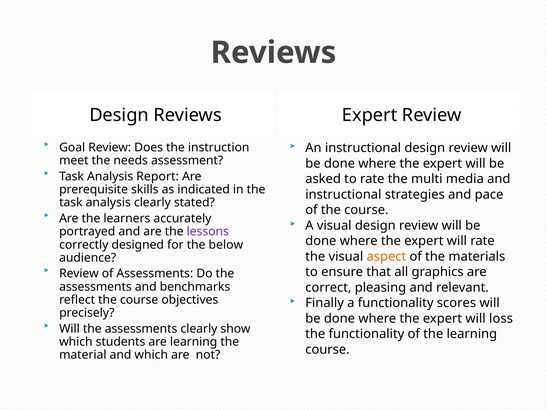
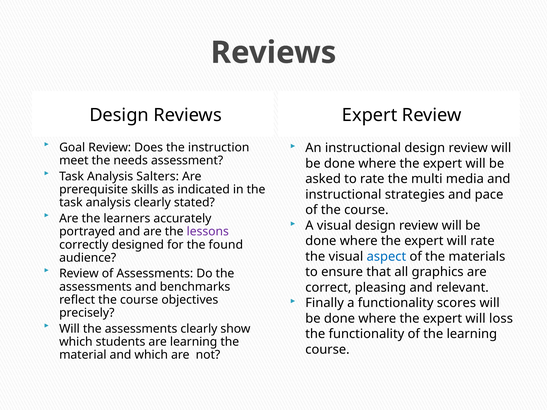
Report: Report -> Salters
below: below -> found
aspect colour: orange -> blue
